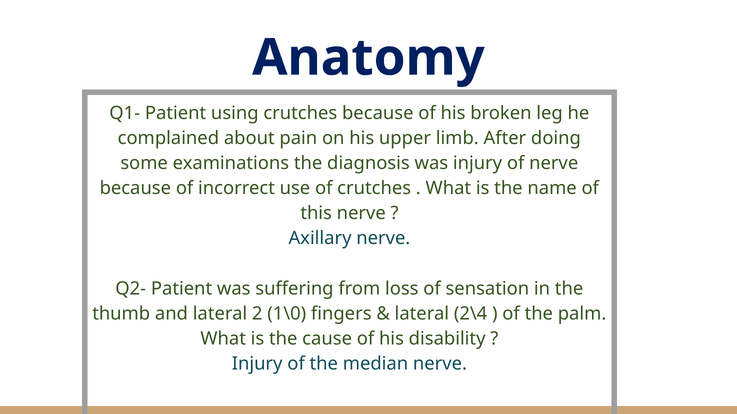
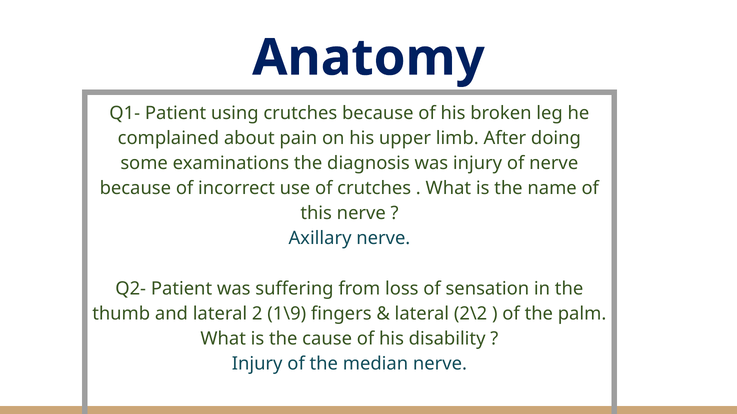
1\0: 1\0 -> 1\9
2\4: 2\4 -> 2\2
